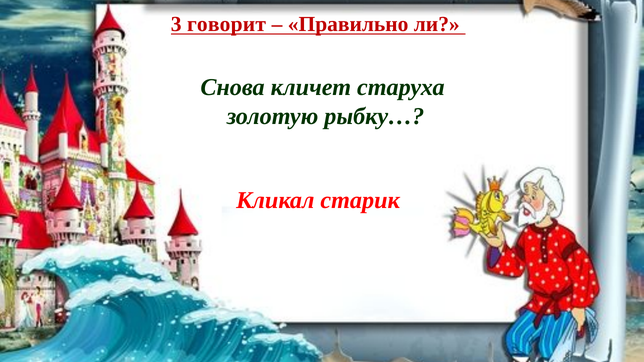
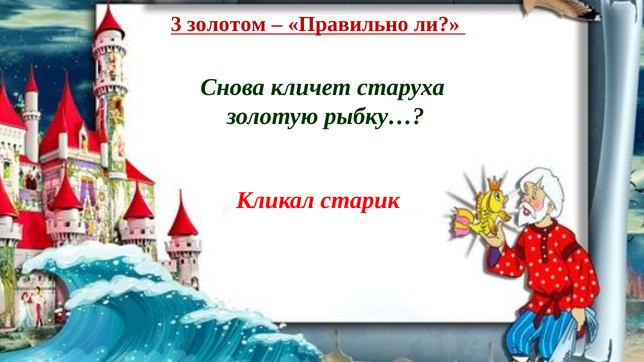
говорит: говорит -> золотом
